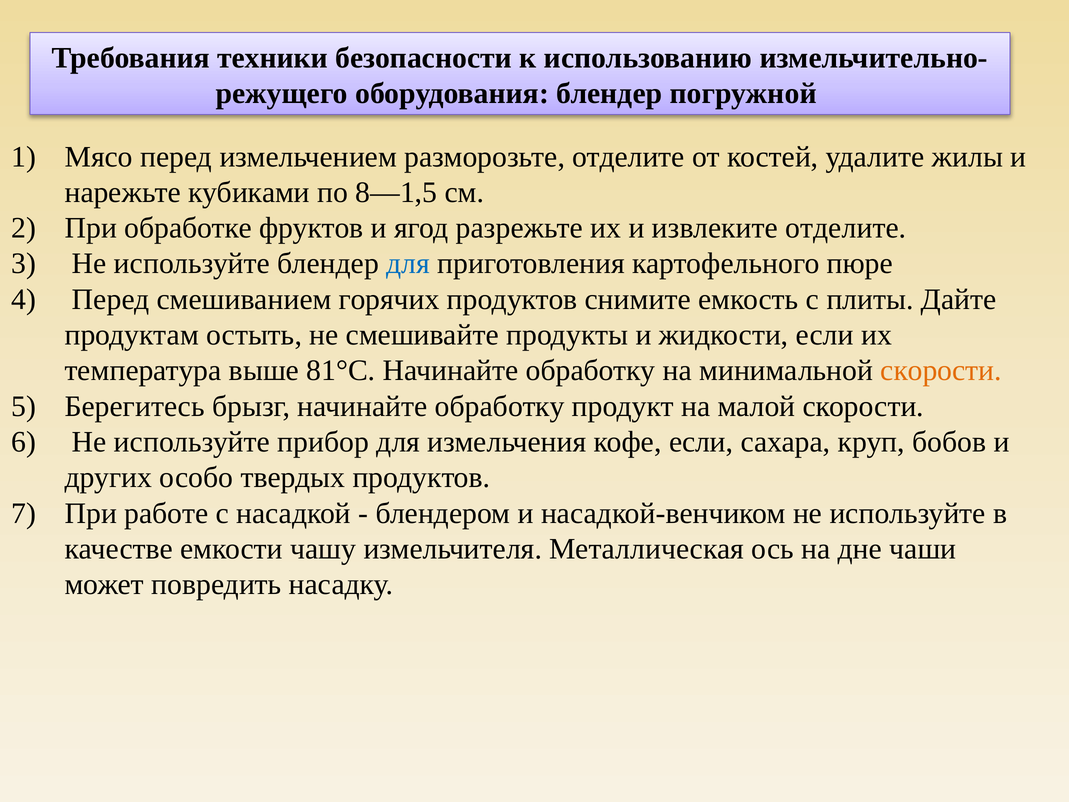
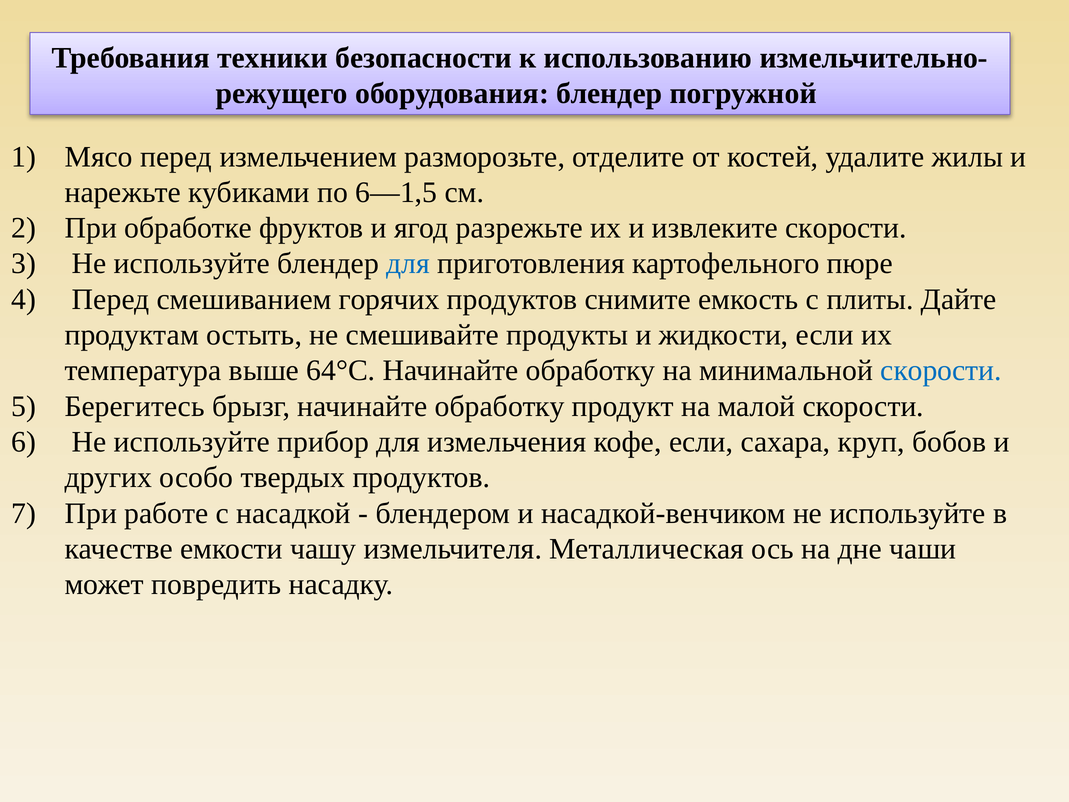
8—1,5: 8—1,5 -> 6—1,5
извлеките отделите: отделите -> скорости
81°С: 81°С -> 64°С
скорости at (941, 371) colour: orange -> blue
